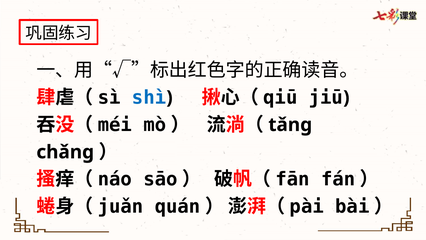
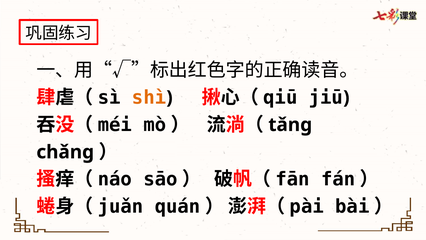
shì colour: blue -> orange
